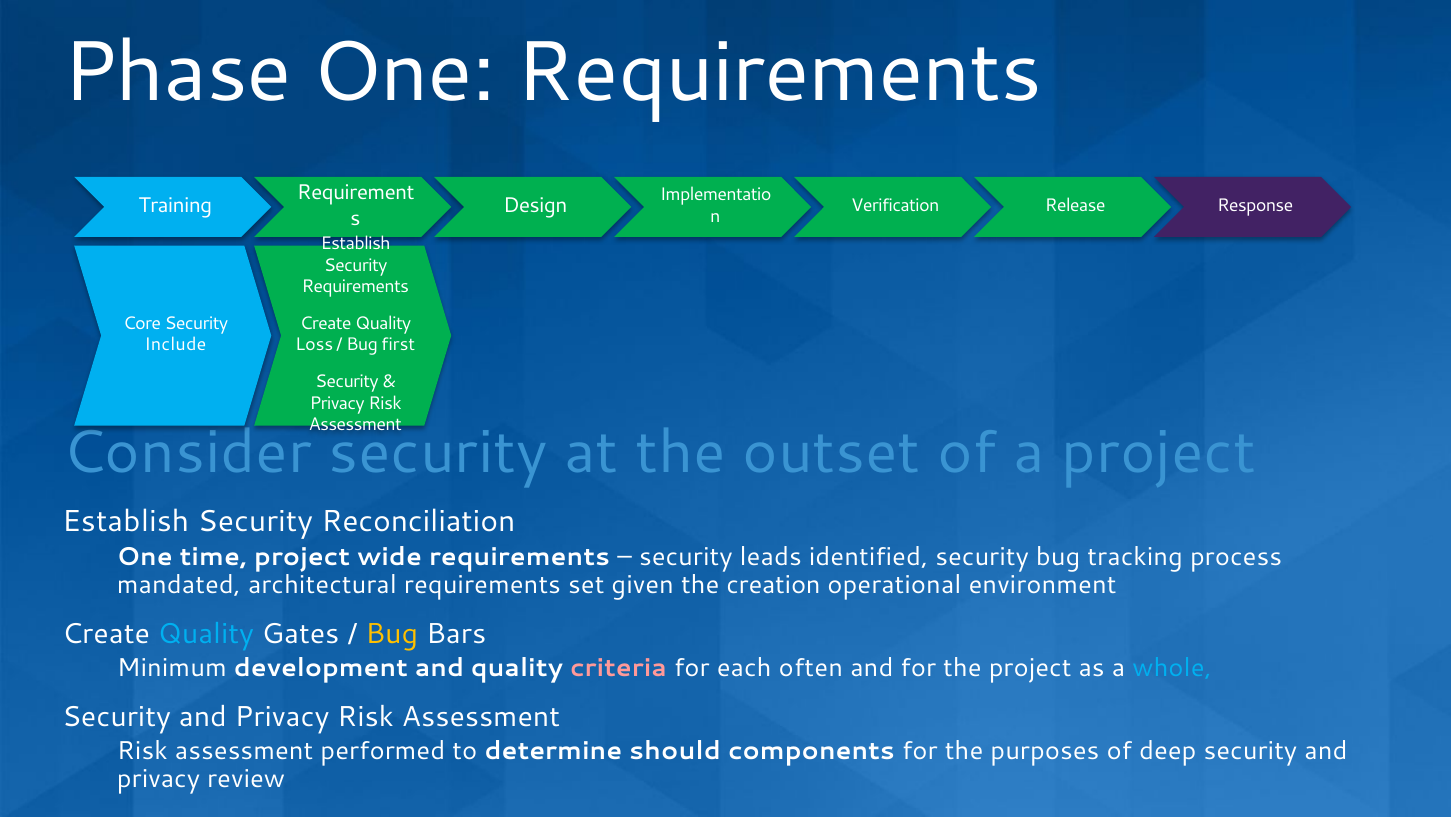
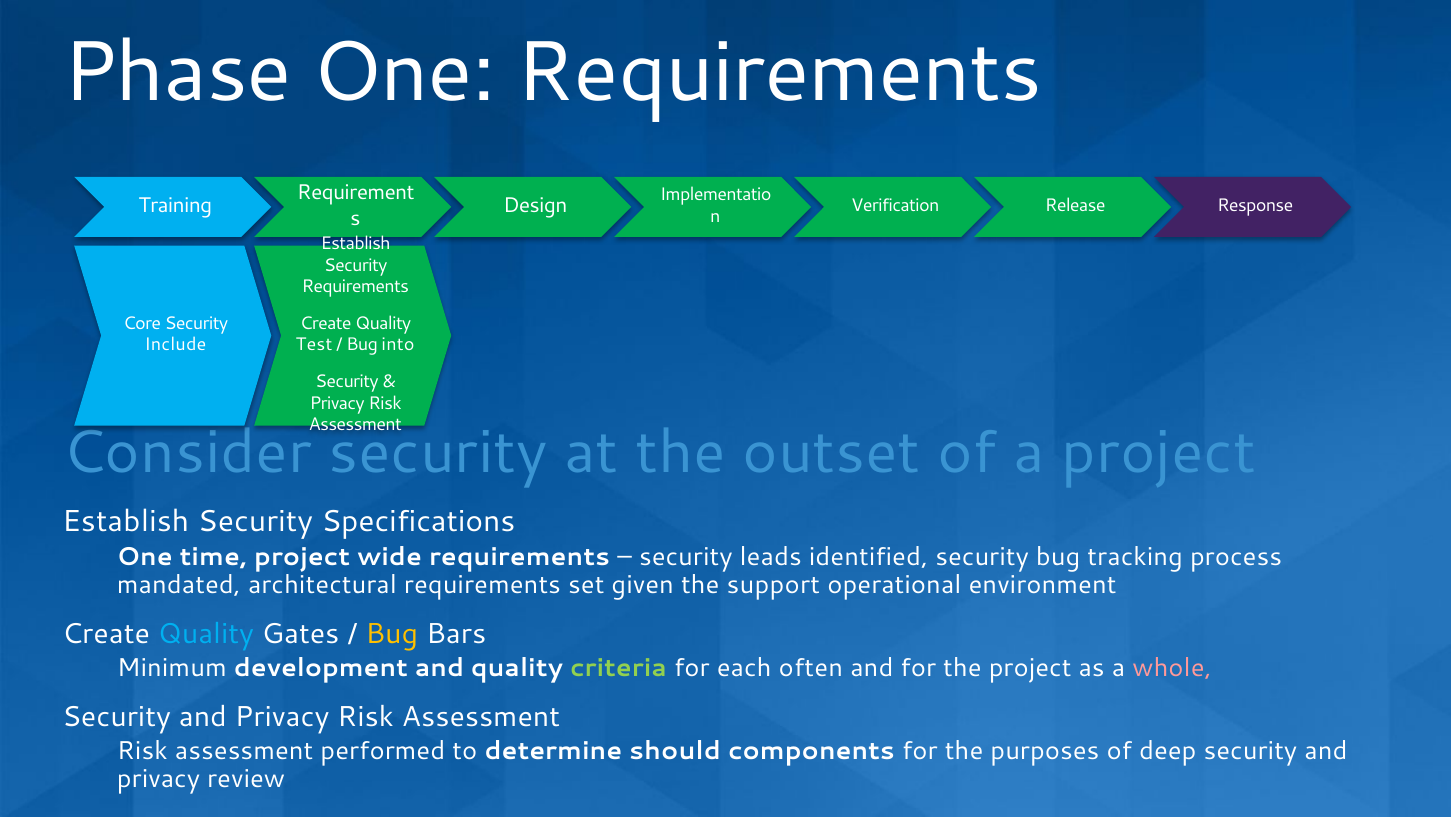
Loss: Loss -> Test
first: first -> into
Reconciliation: Reconciliation -> Specifications
creation: creation -> support
criteria colour: pink -> light green
whole colour: light blue -> pink
